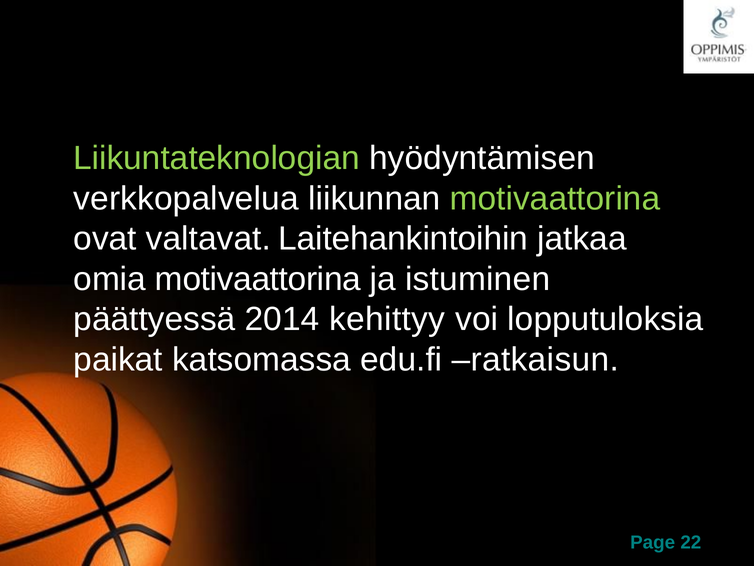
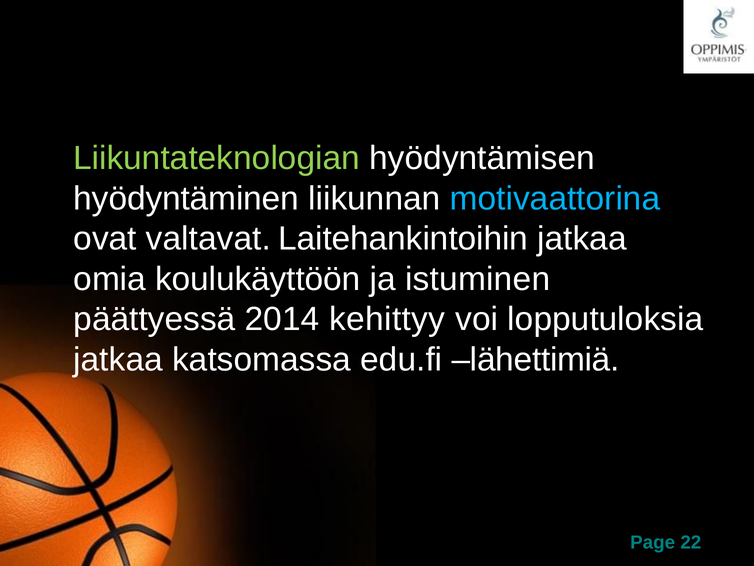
verkkopalvelua: verkkopalvelua -> hyödyntäminen
motivaattorina at (555, 198) colour: light green -> light blue
omia motivaattorina: motivaattorina -> koulukäyttöön
paikat at (118, 359): paikat -> jatkaa
ratkaisun: ratkaisun -> lähettimiä
